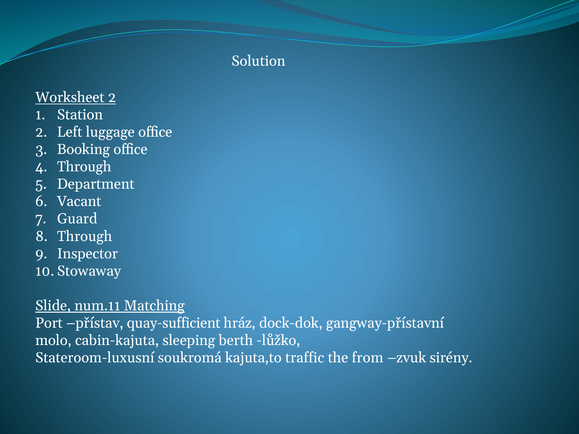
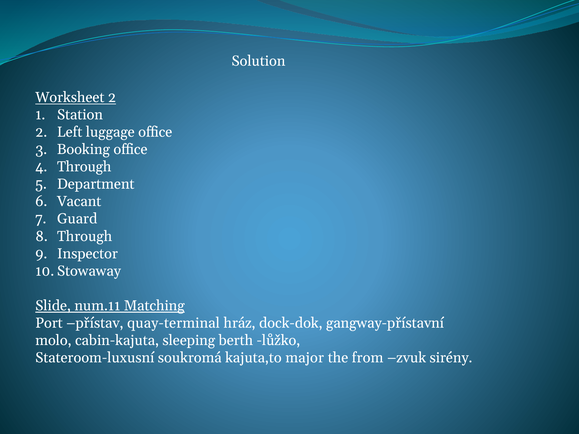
quay-sufficient: quay-sufficient -> quay-terminal
traffic: traffic -> major
